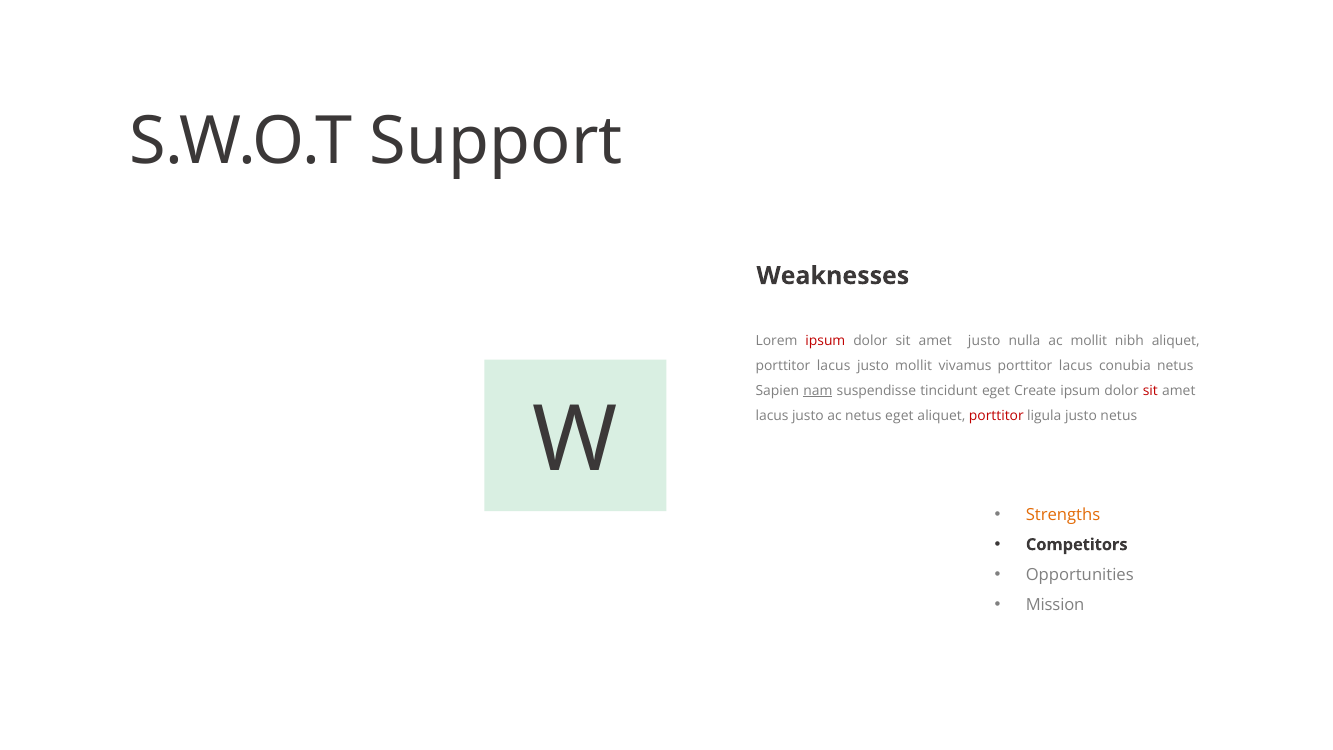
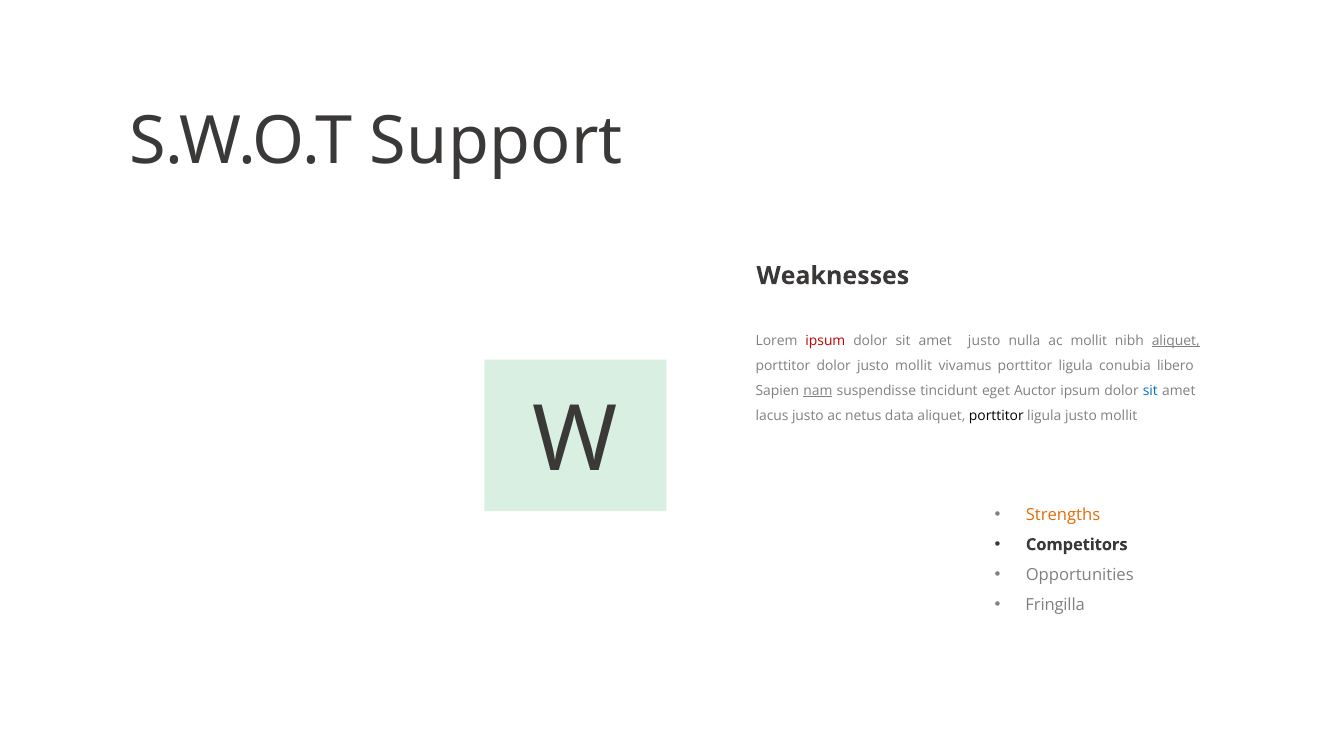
aliquet at (1176, 341) underline: none -> present
lacus at (834, 366): lacus -> dolor
vivamus porttitor lacus: lacus -> ligula
conubia netus: netus -> libero
Create: Create -> Auctor
sit at (1150, 391) colour: red -> blue
netus eget: eget -> data
porttitor at (996, 416) colour: red -> black
ligula justo netus: netus -> mollit
Mission: Mission -> Fringilla
